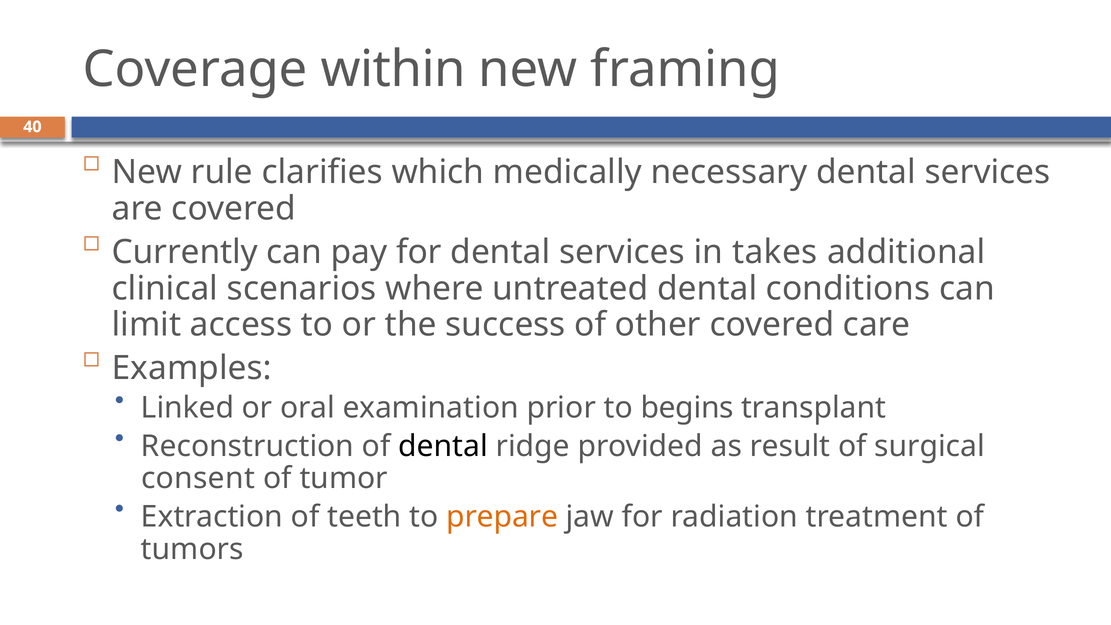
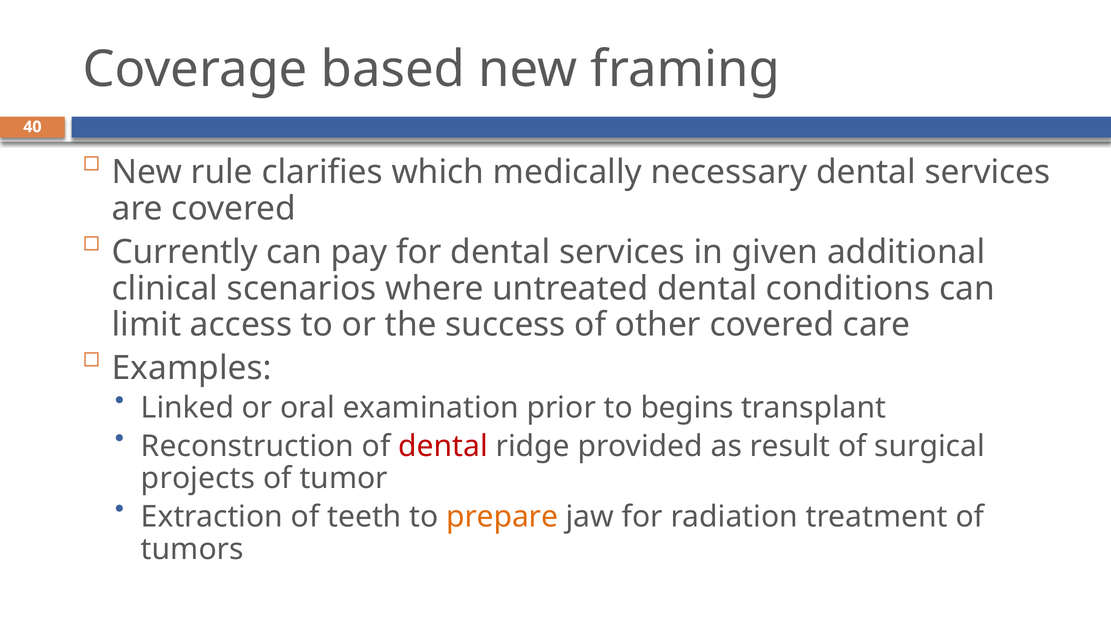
within: within -> based
takes: takes -> given
dental at (443, 446) colour: black -> red
consent: consent -> projects
